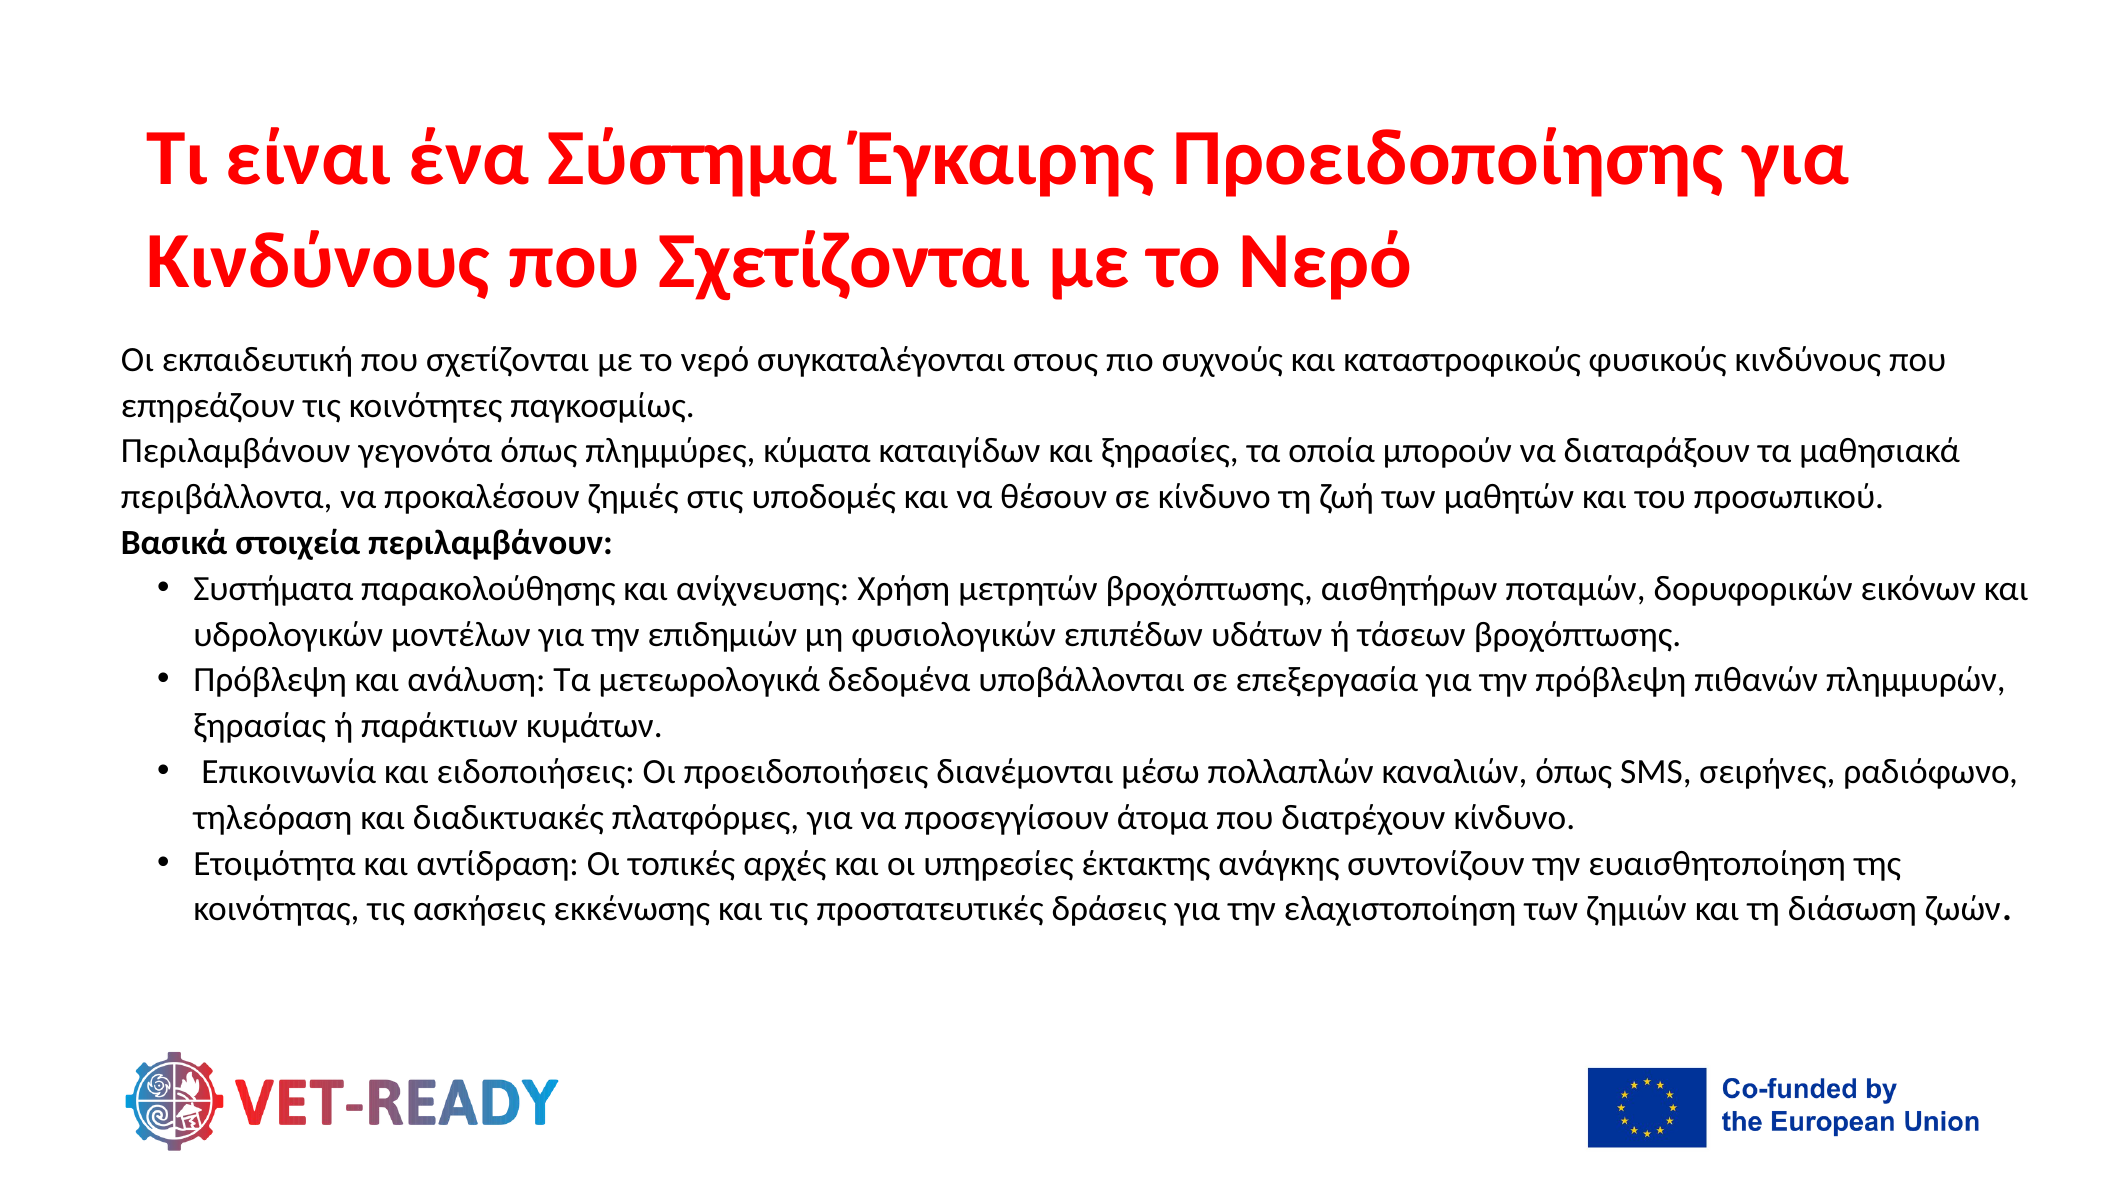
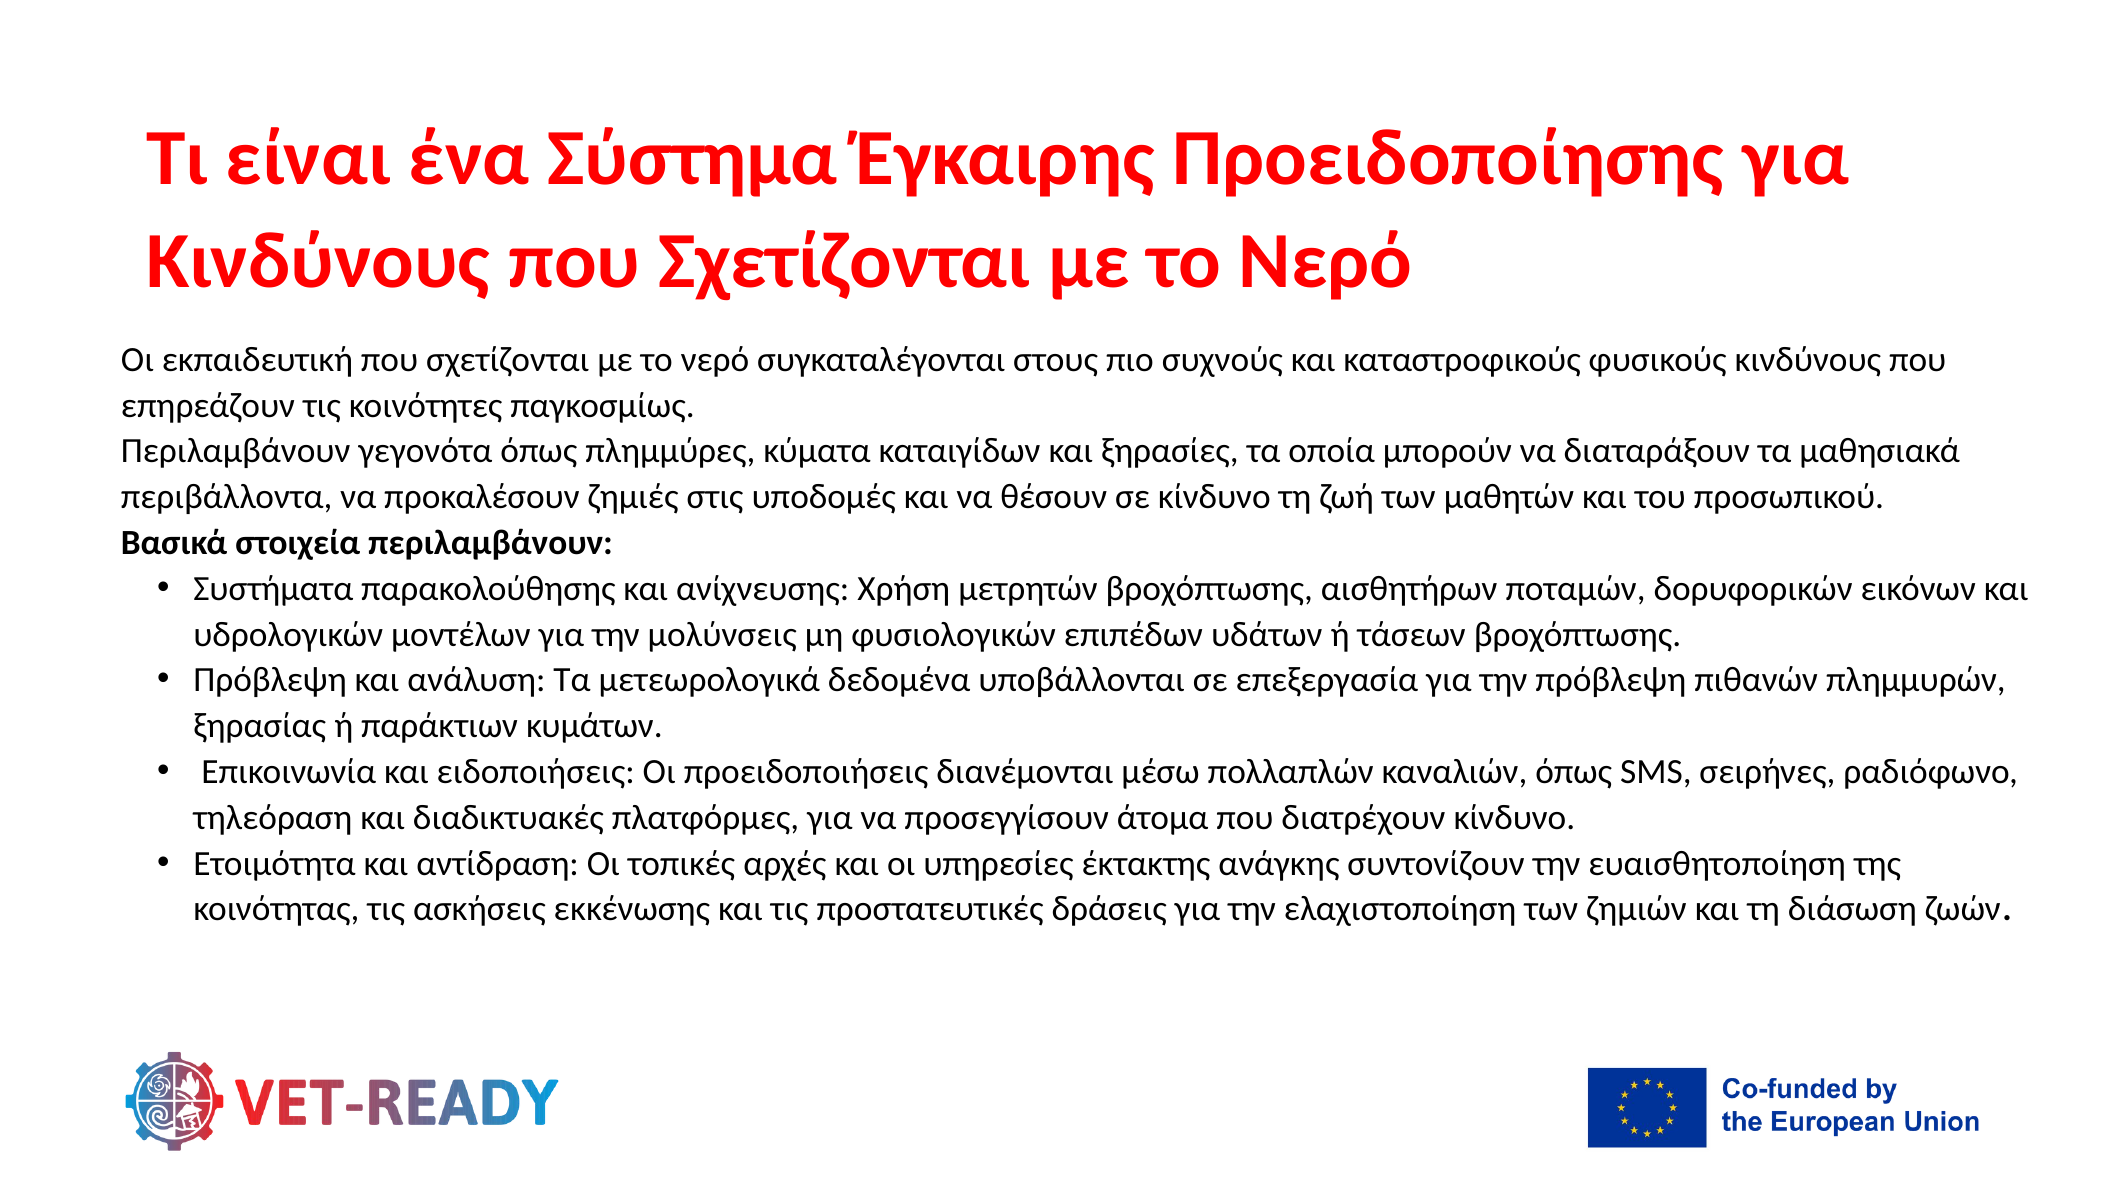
επιδημιών: επιδημιών -> μολύνσεις
